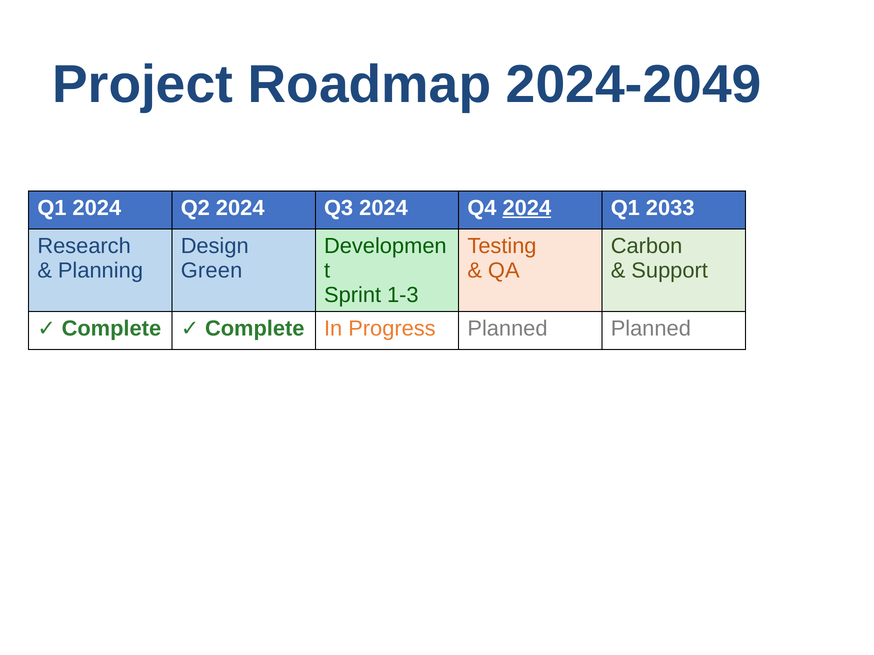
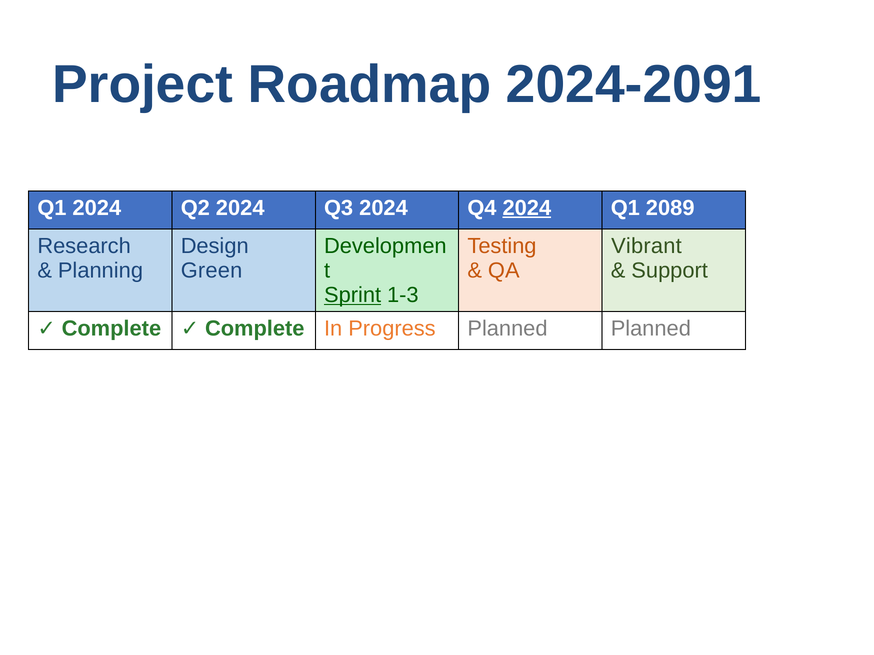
2024-2049: 2024-2049 -> 2024-2091
2033: 2033 -> 2089
Carbon: Carbon -> Vibrant
Sprint underline: none -> present
